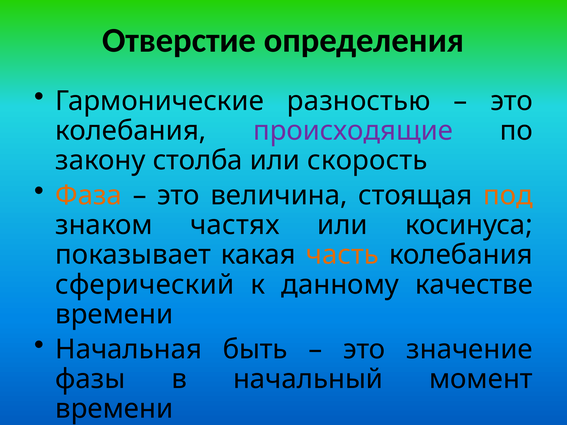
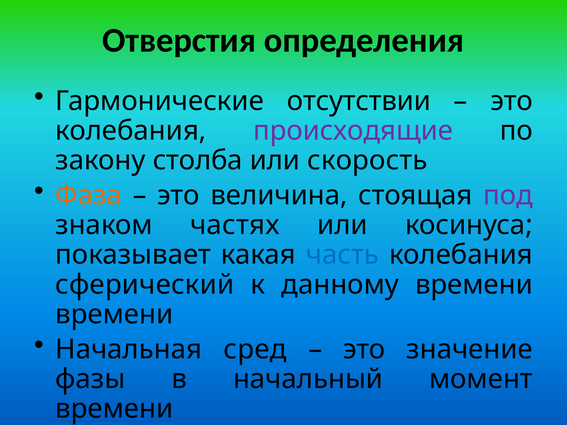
Отверстие: Отверстие -> Отверстия
разностью: разностью -> отсутствии
под colour: orange -> purple
часть colour: orange -> blue
данному качестве: качестве -> времени
быть: быть -> сред
